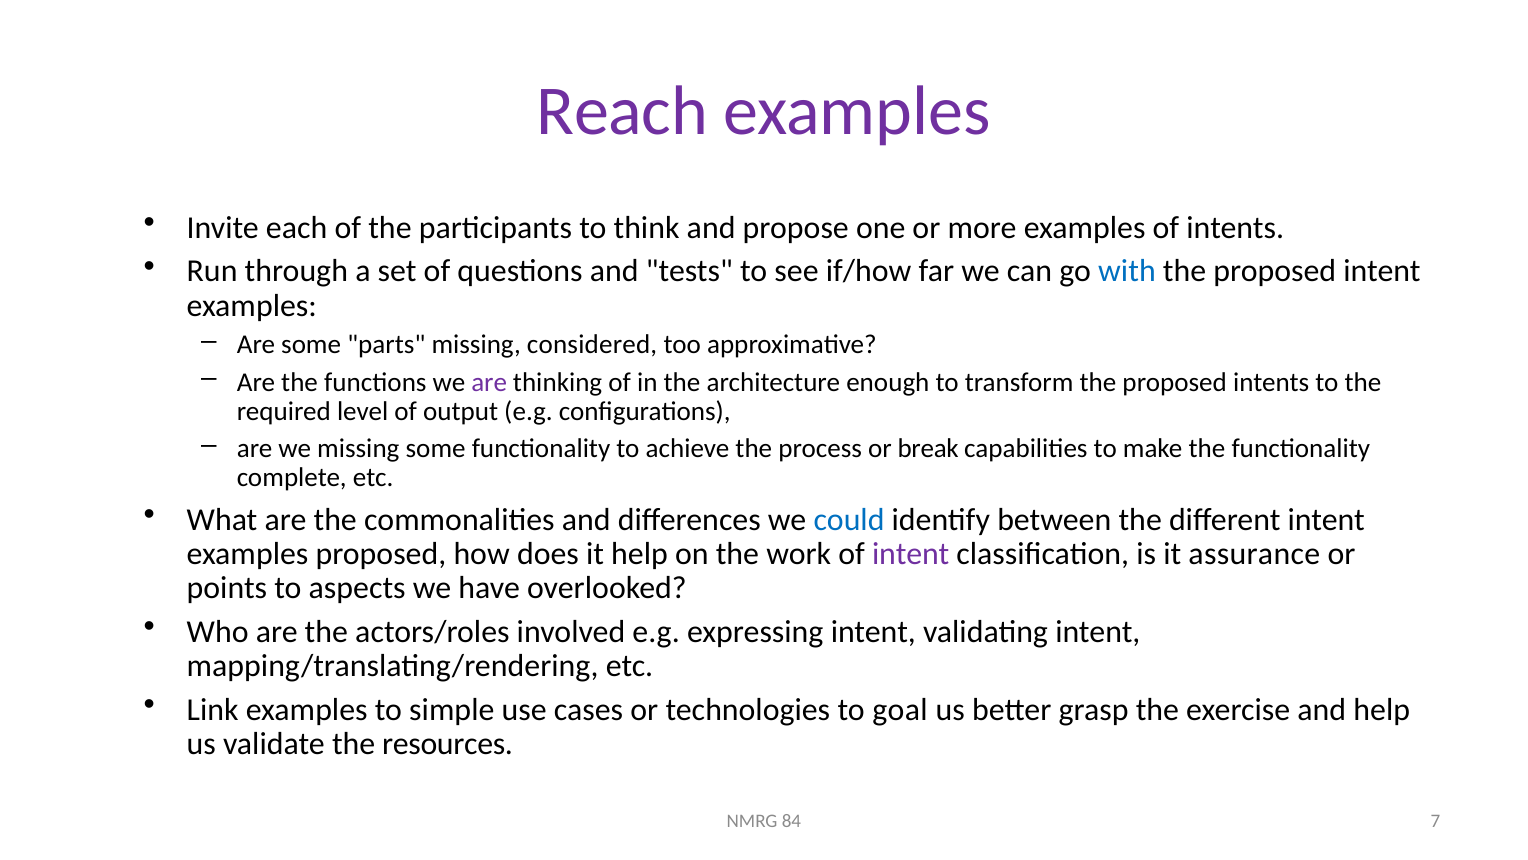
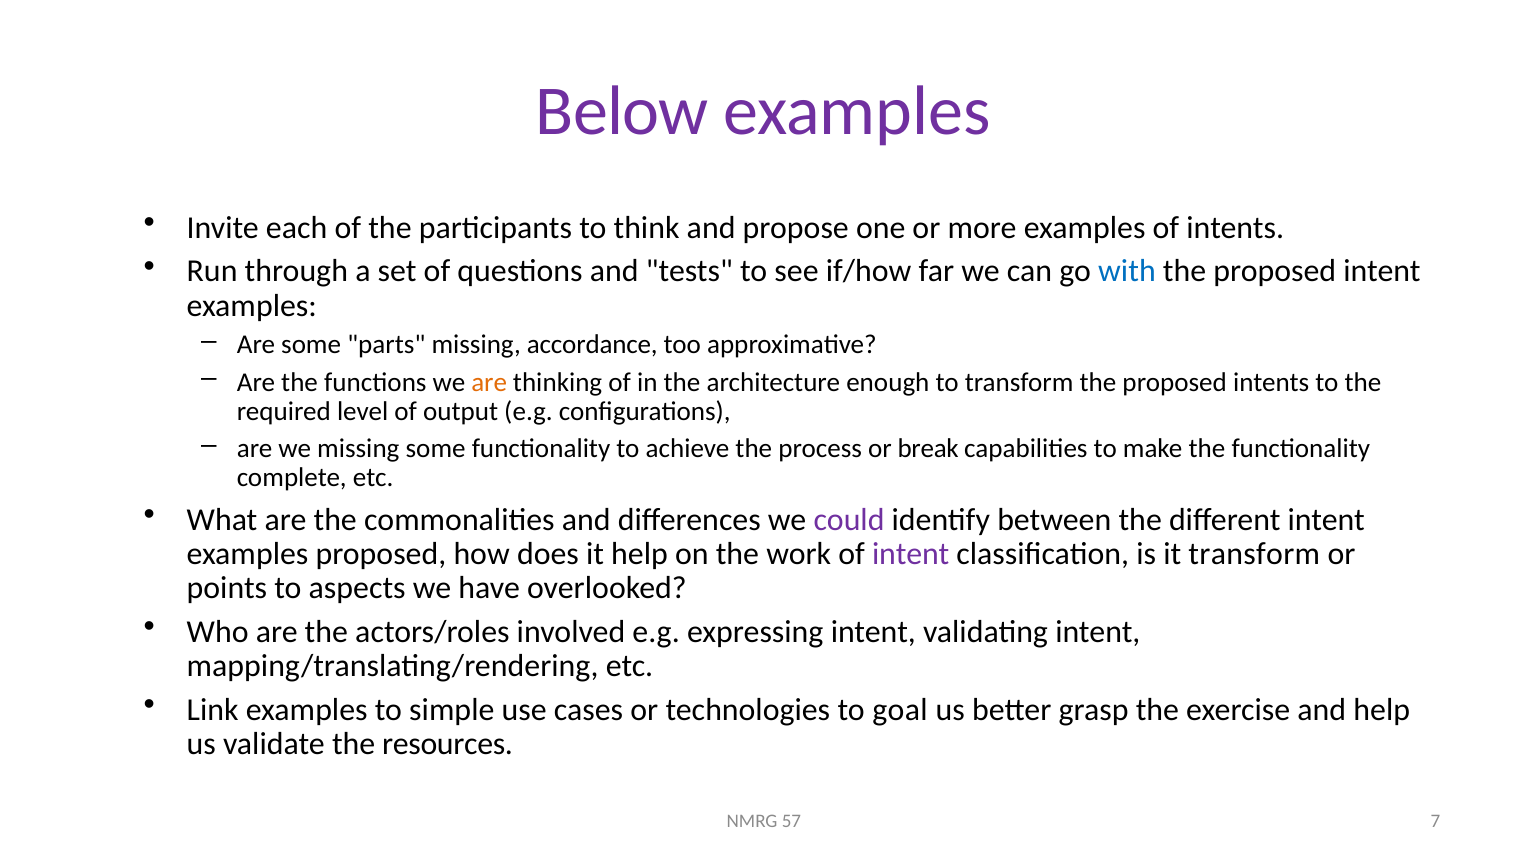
Reach: Reach -> Below
considered: considered -> accordance
are at (489, 382) colour: purple -> orange
could colour: blue -> purple
it assurance: assurance -> transform
84: 84 -> 57
